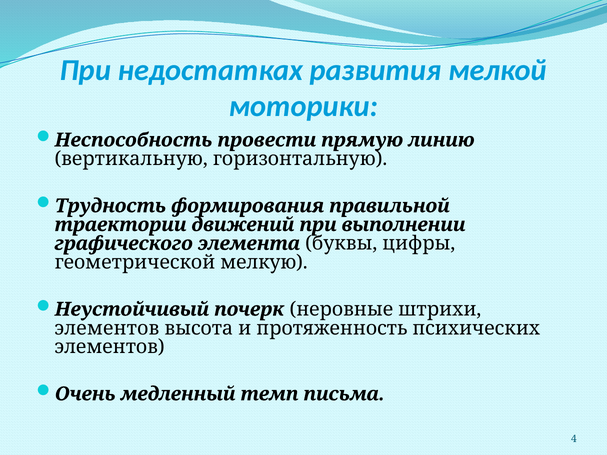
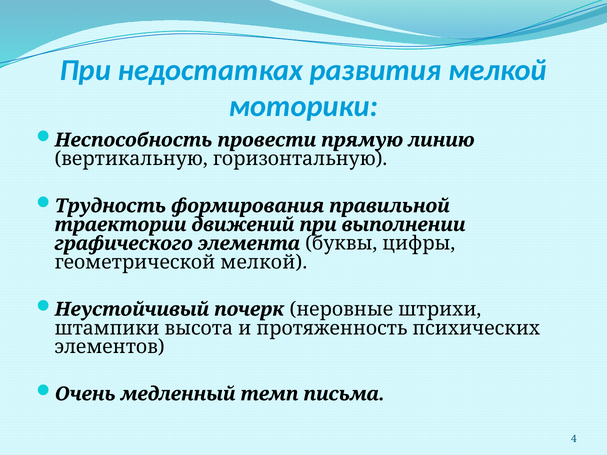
геометрической мелкую: мелкую -> мелкой
элементов at (107, 328): элементов -> штампики
